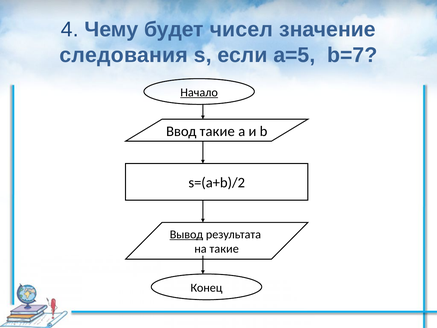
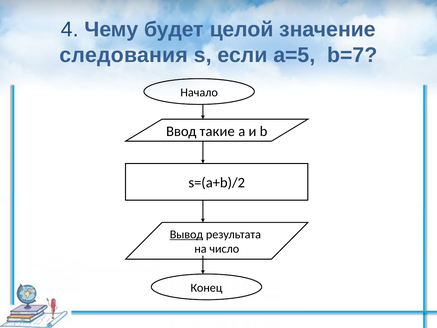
чисел: чисел -> целой
Начало underline: present -> none
на такие: такие -> число
